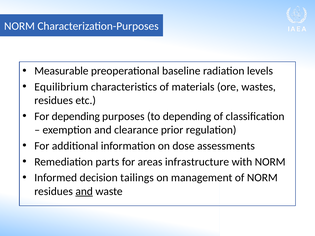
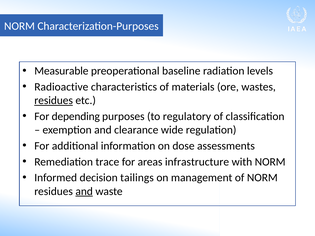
Equilibrium: Equilibrium -> Radioactive
residues at (54, 101) underline: none -> present
to depending: depending -> regulatory
prior: prior -> wide
parts: parts -> trace
